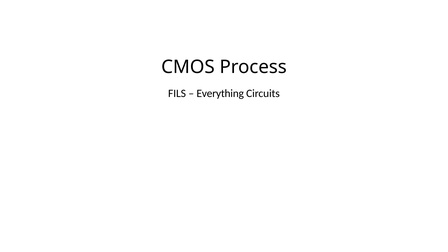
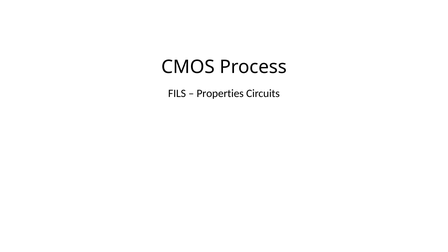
Everything: Everything -> Properties
